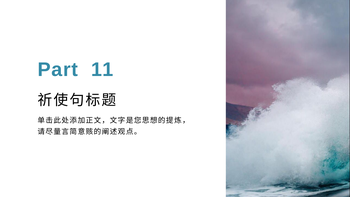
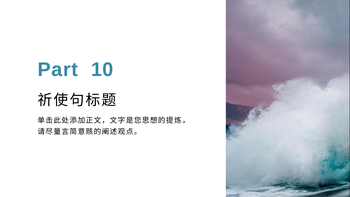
11: 11 -> 10
